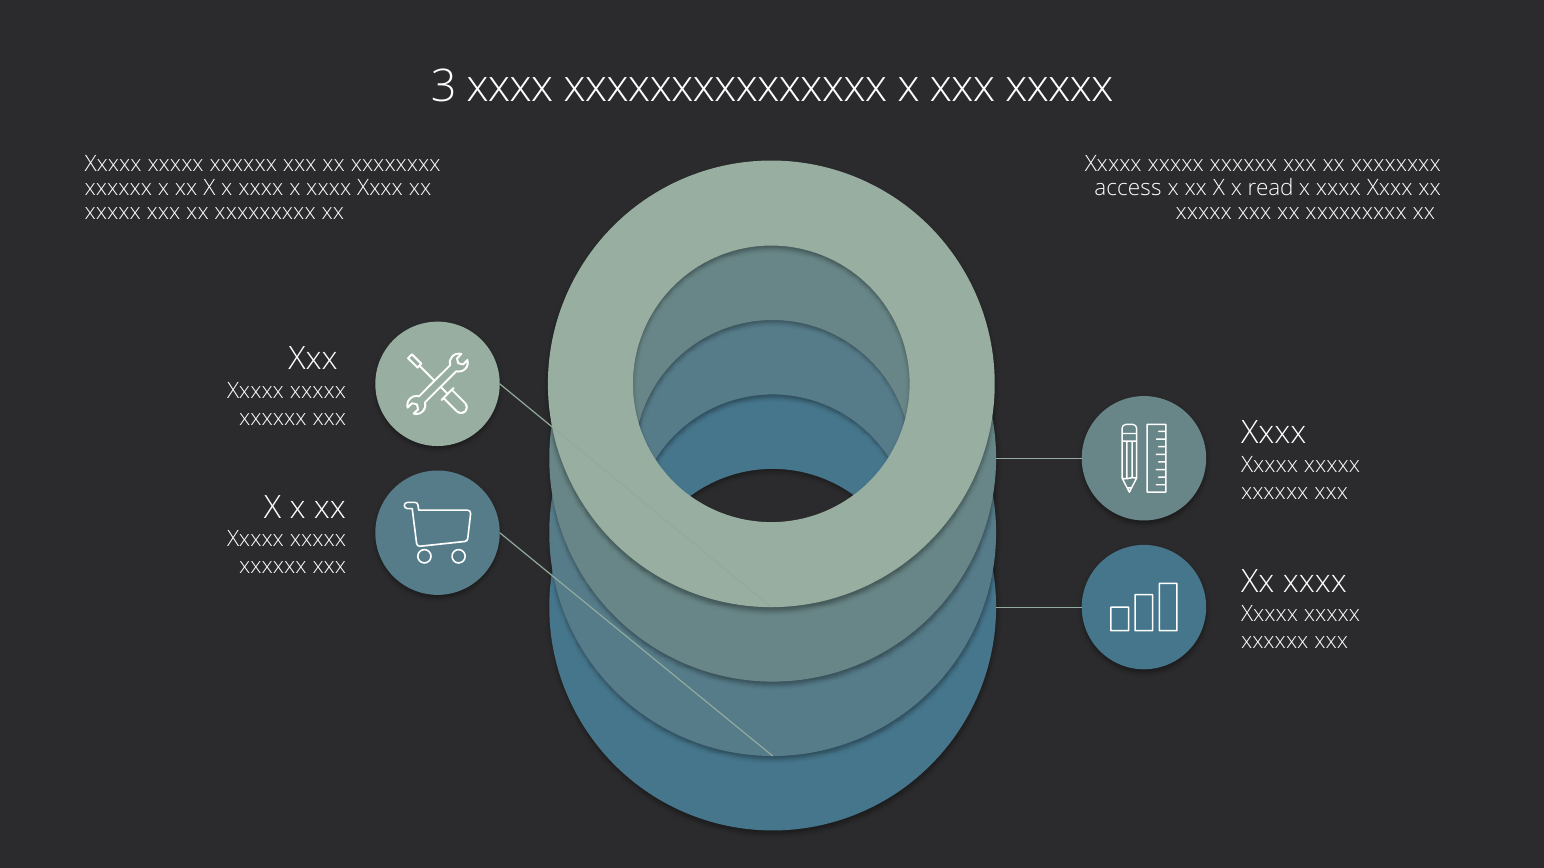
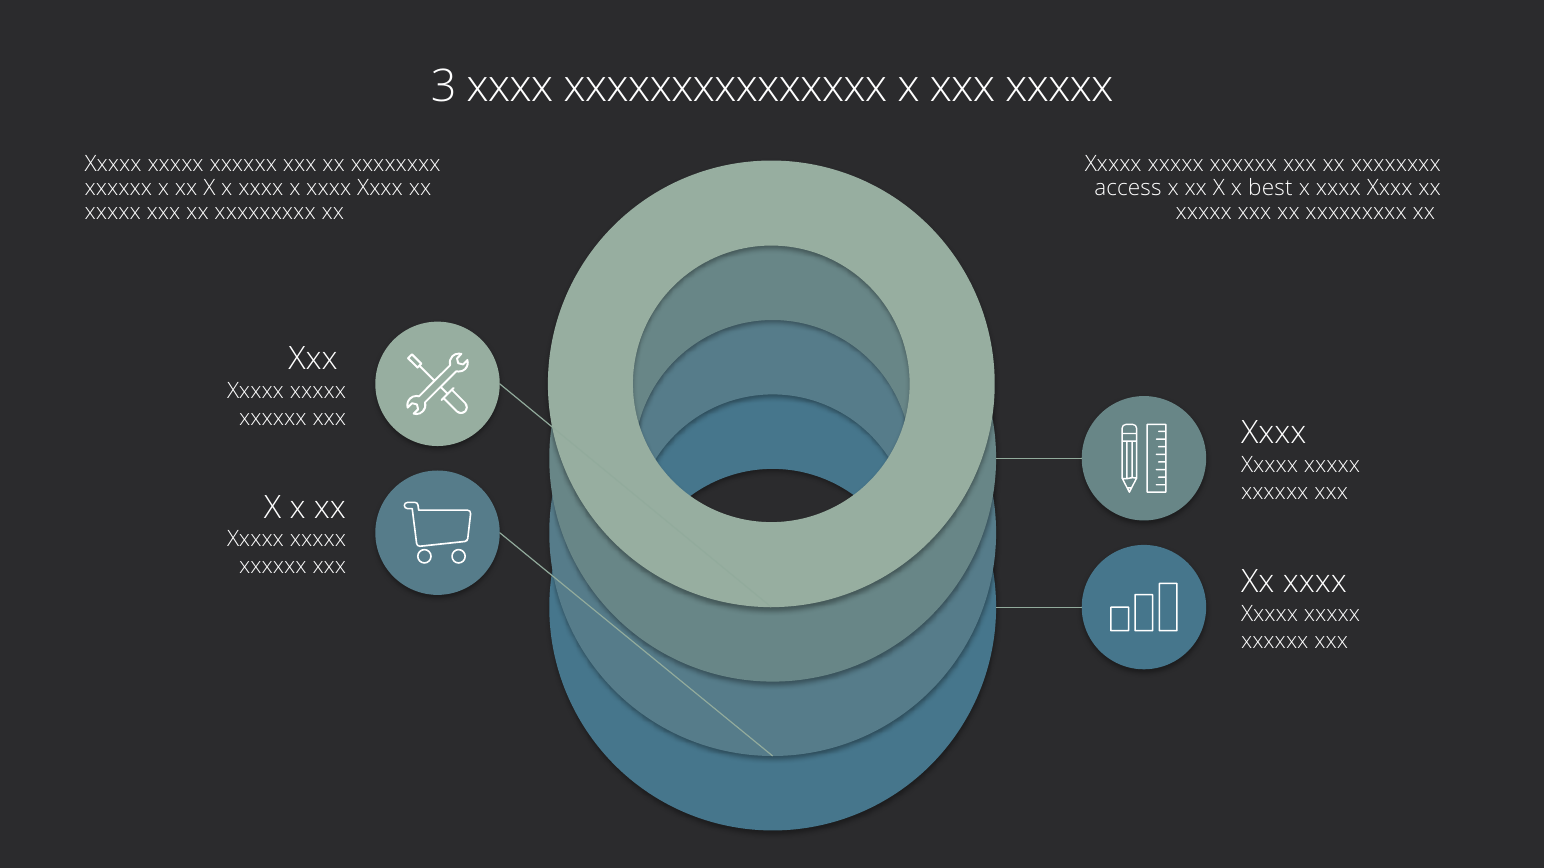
read: read -> best
